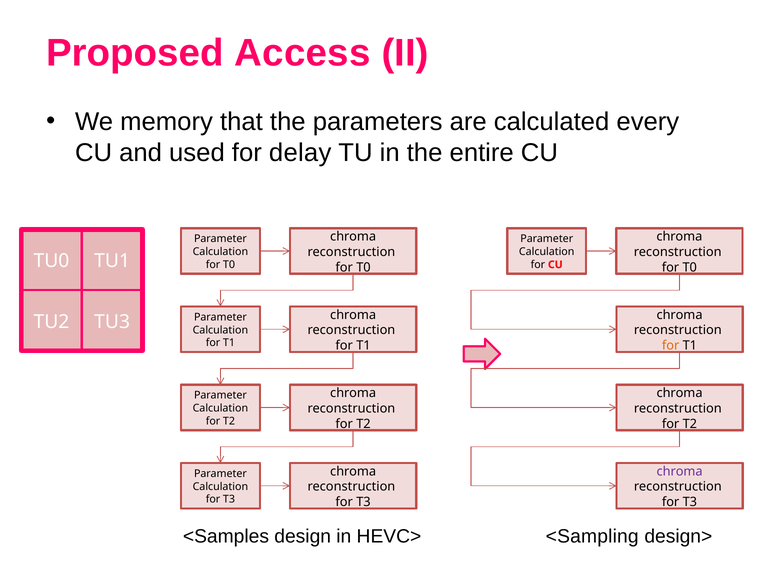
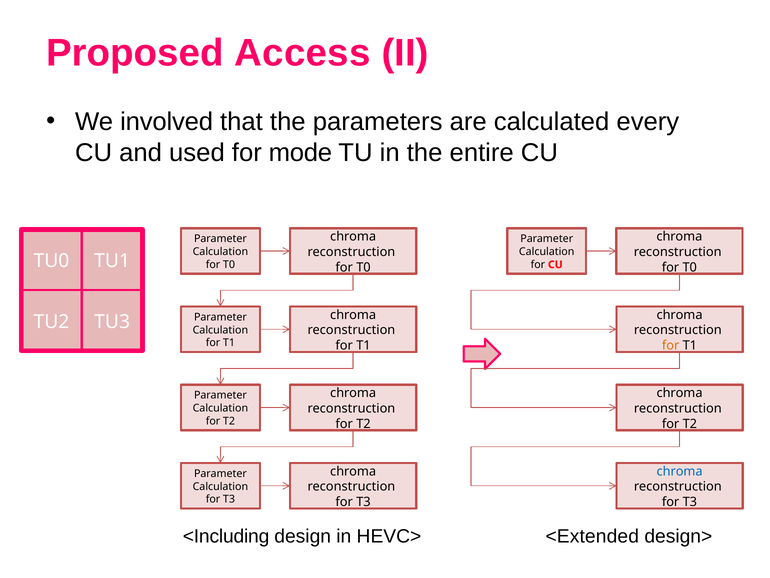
memory: memory -> involved
delay: delay -> mode
chroma at (680, 471) colour: purple -> blue
<Samples: <Samples -> <Including
<Sampling: <Sampling -> <Extended
